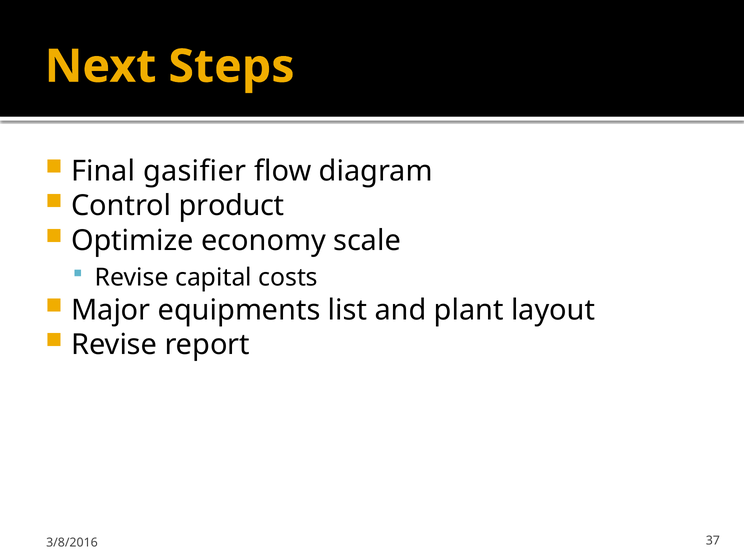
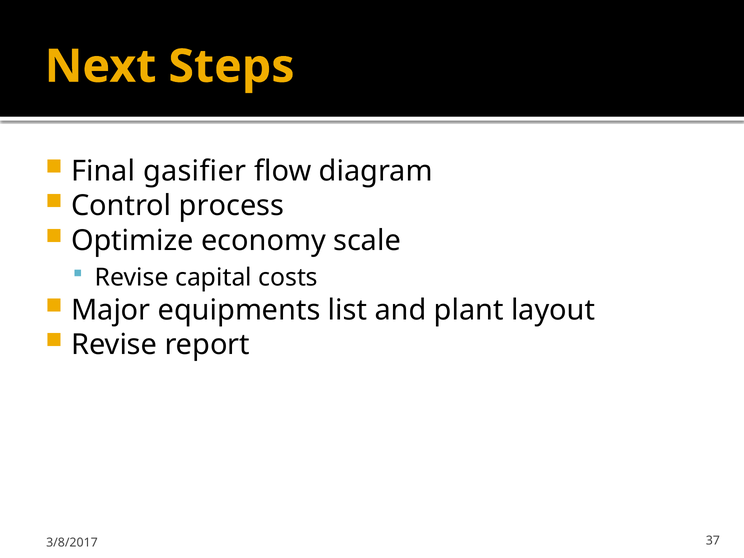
product: product -> process
3/8/2016: 3/8/2016 -> 3/8/2017
